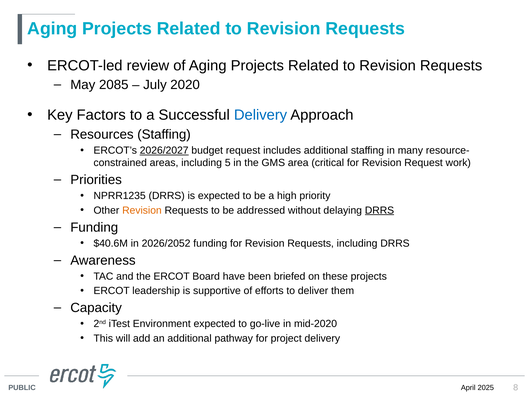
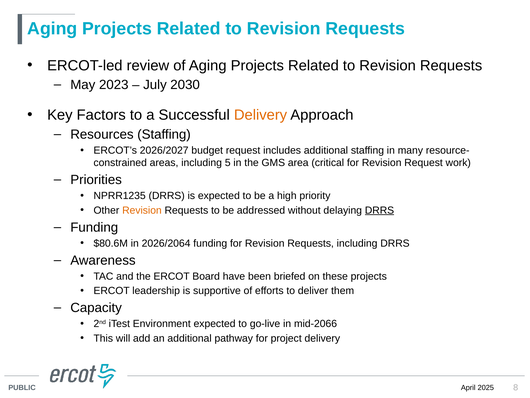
2085: 2085 -> 2023
2020: 2020 -> 2030
Delivery at (261, 115) colour: blue -> orange
2026/2027 underline: present -> none
$40.6M: $40.6M -> $80.6M
2026/2052: 2026/2052 -> 2026/2064
mid-2020: mid-2020 -> mid-2066
